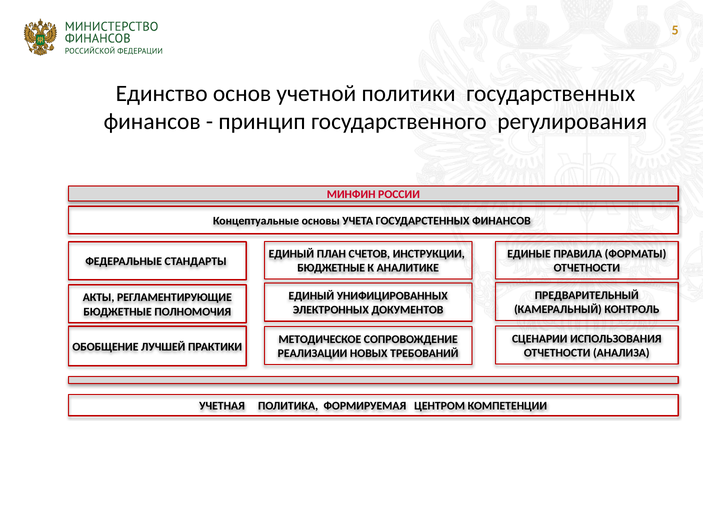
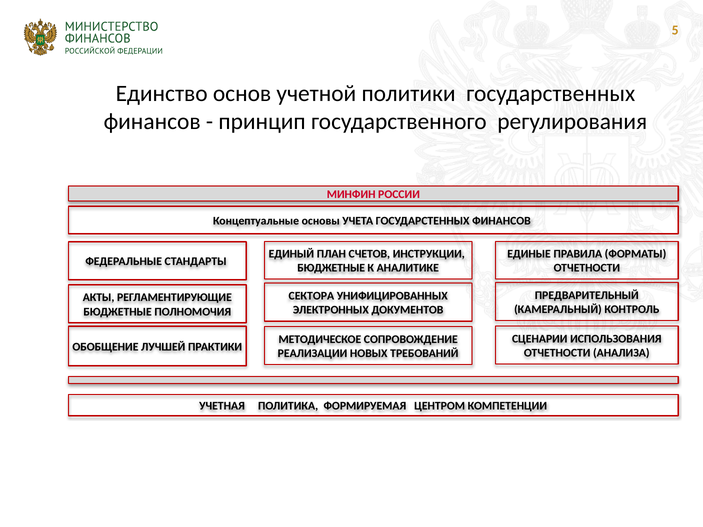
ЕДИНЫЙ at (311, 296): ЕДИНЫЙ -> СЕКТОРА
